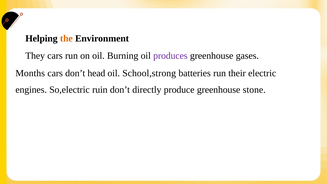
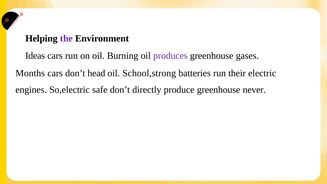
the colour: orange -> purple
They: They -> Ideas
ruin: ruin -> safe
stone: stone -> never
